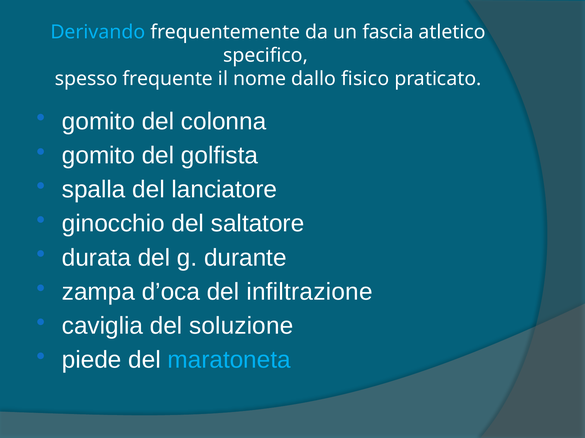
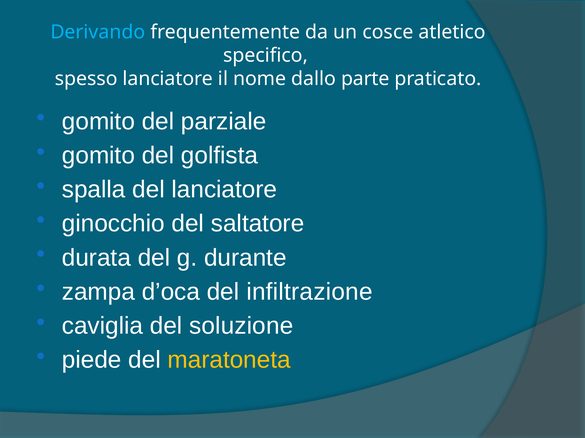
fascia: fascia -> cosce
spesso frequente: frequente -> lanciatore
fisico: fisico -> parte
colonna: colonna -> parziale
maratoneta colour: light blue -> yellow
